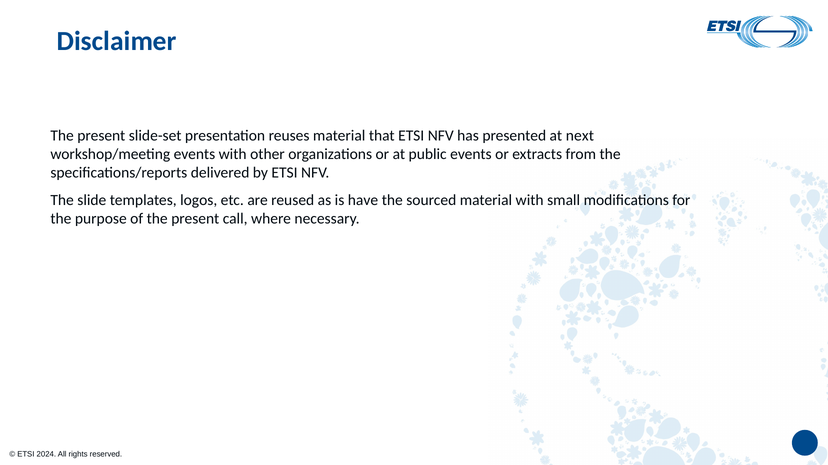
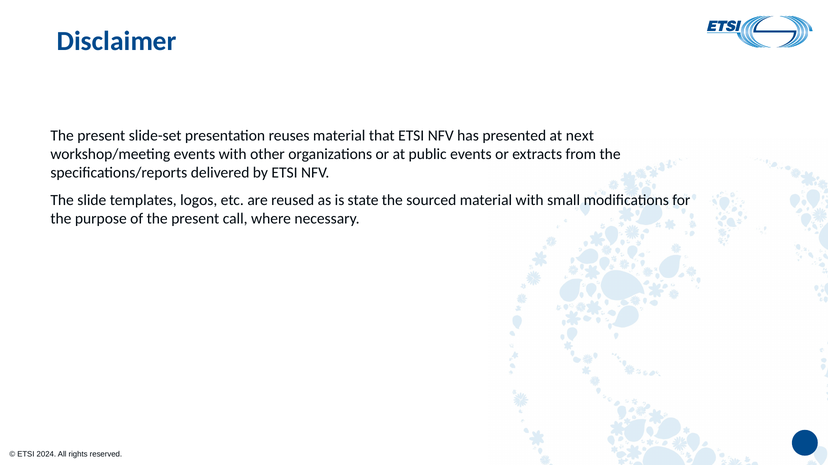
have: have -> state
